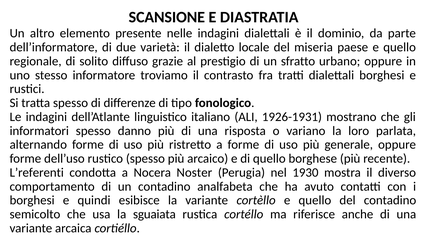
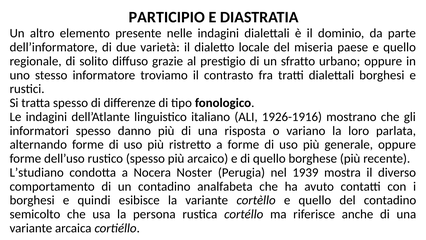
SCANSIONE: SCANSIONE -> PARTICIPIO
1926-1931: 1926-1931 -> 1926-1916
L’referenti: L’referenti -> L’studiano
1930: 1930 -> 1939
sguaiata: sguaiata -> persona
